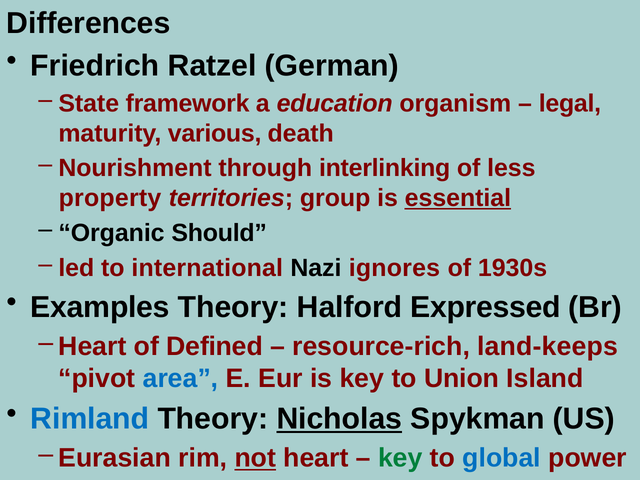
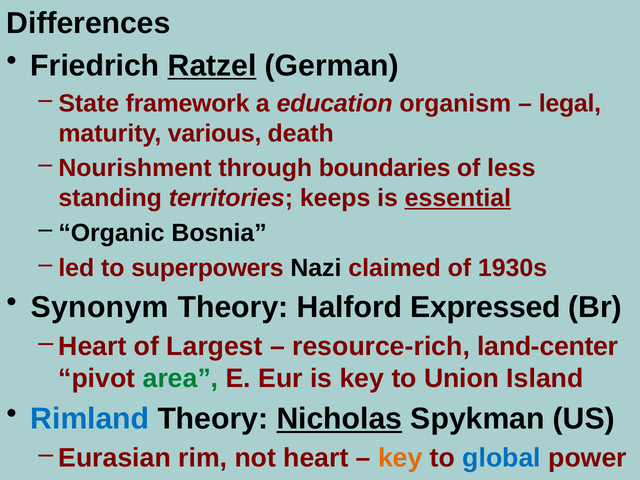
Ratzel underline: none -> present
interlinking: interlinking -> boundaries
property: property -> standing
group: group -> keeps
Should: Should -> Bosnia
international: international -> superpowers
ignores: ignores -> claimed
Examples: Examples -> Synonym
Defined: Defined -> Largest
land-keeps: land-keeps -> land-center
area colour: blue -> green
not underline: present -> none
key at (400, 458) colour: green -> orange
